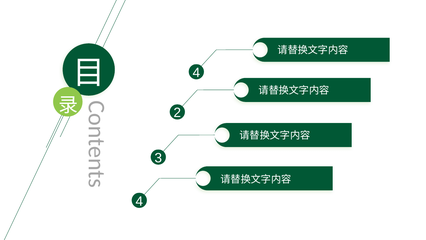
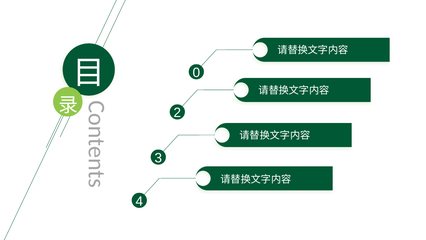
4 at (196, 73): 4 -> 0
